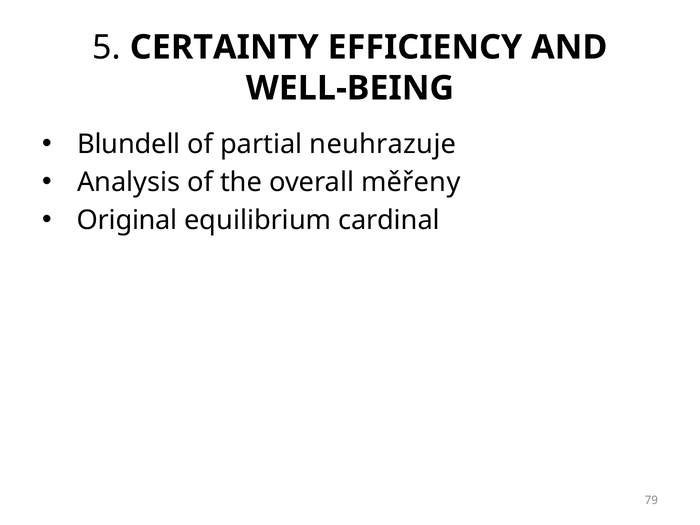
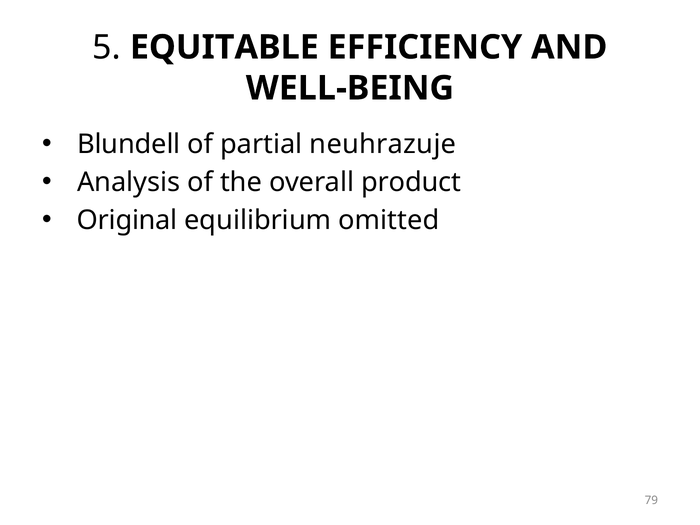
CERTAINTY: CERTAINTY -> EQUITABLE
měřeny: měřeny -> product
cardinal: cardinal -> omitted
